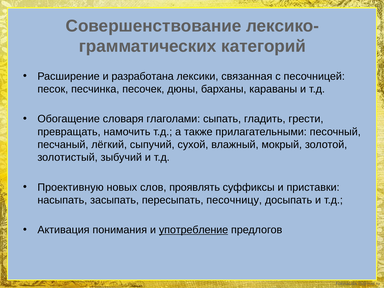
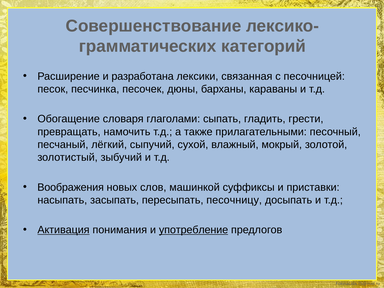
Проективную: Проективную -> Воображения
проявлять: проявлять -> машинкой
Активация underline: none -> present
